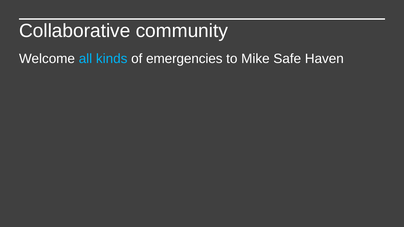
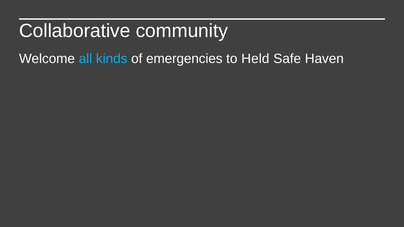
Mike: Mike -> Held
